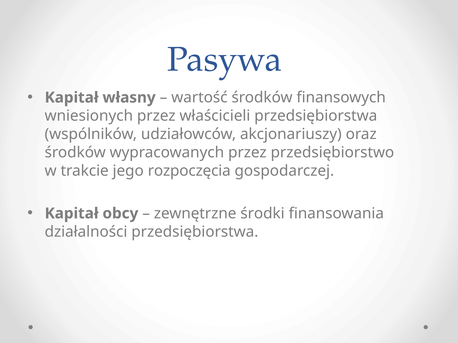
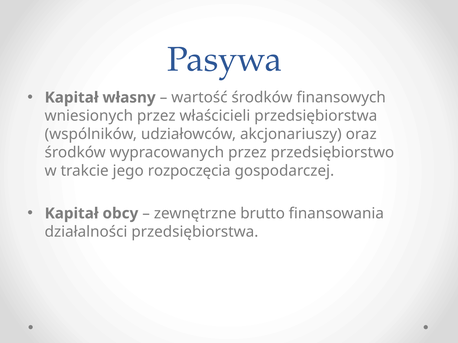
środki: środki -> brutto
